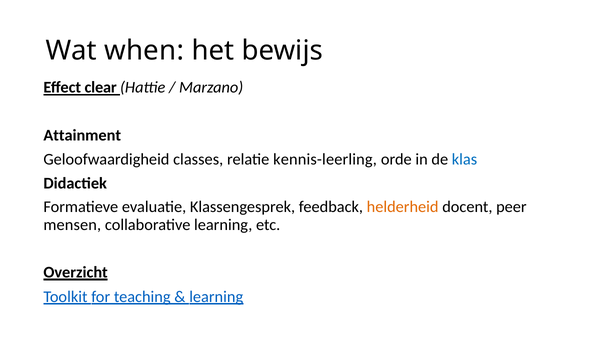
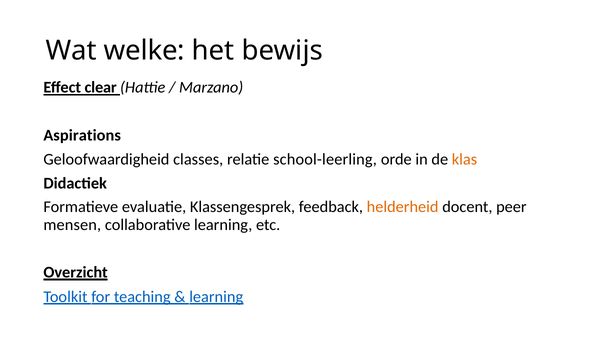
when: when -> welke
Attainment: Attainment -> Aspirations
kennis-leerling: kennis-leerling -> school-leerling
klas colour: blue -> orange
